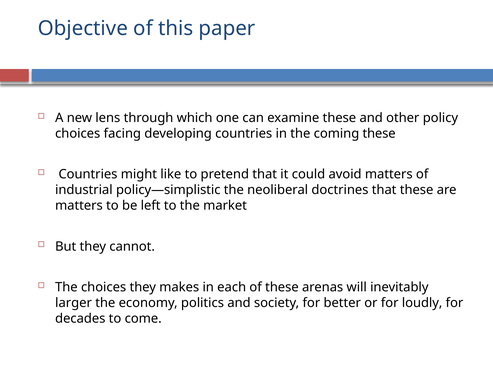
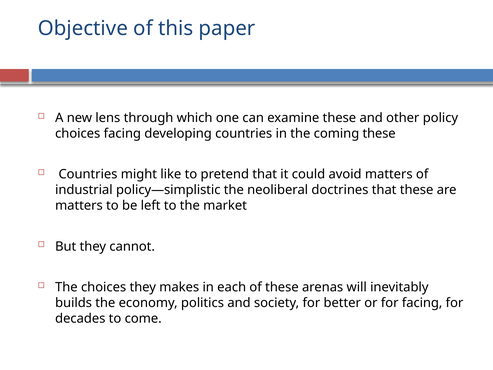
larger: larger -> builds
for loudly: loudly -> facing
